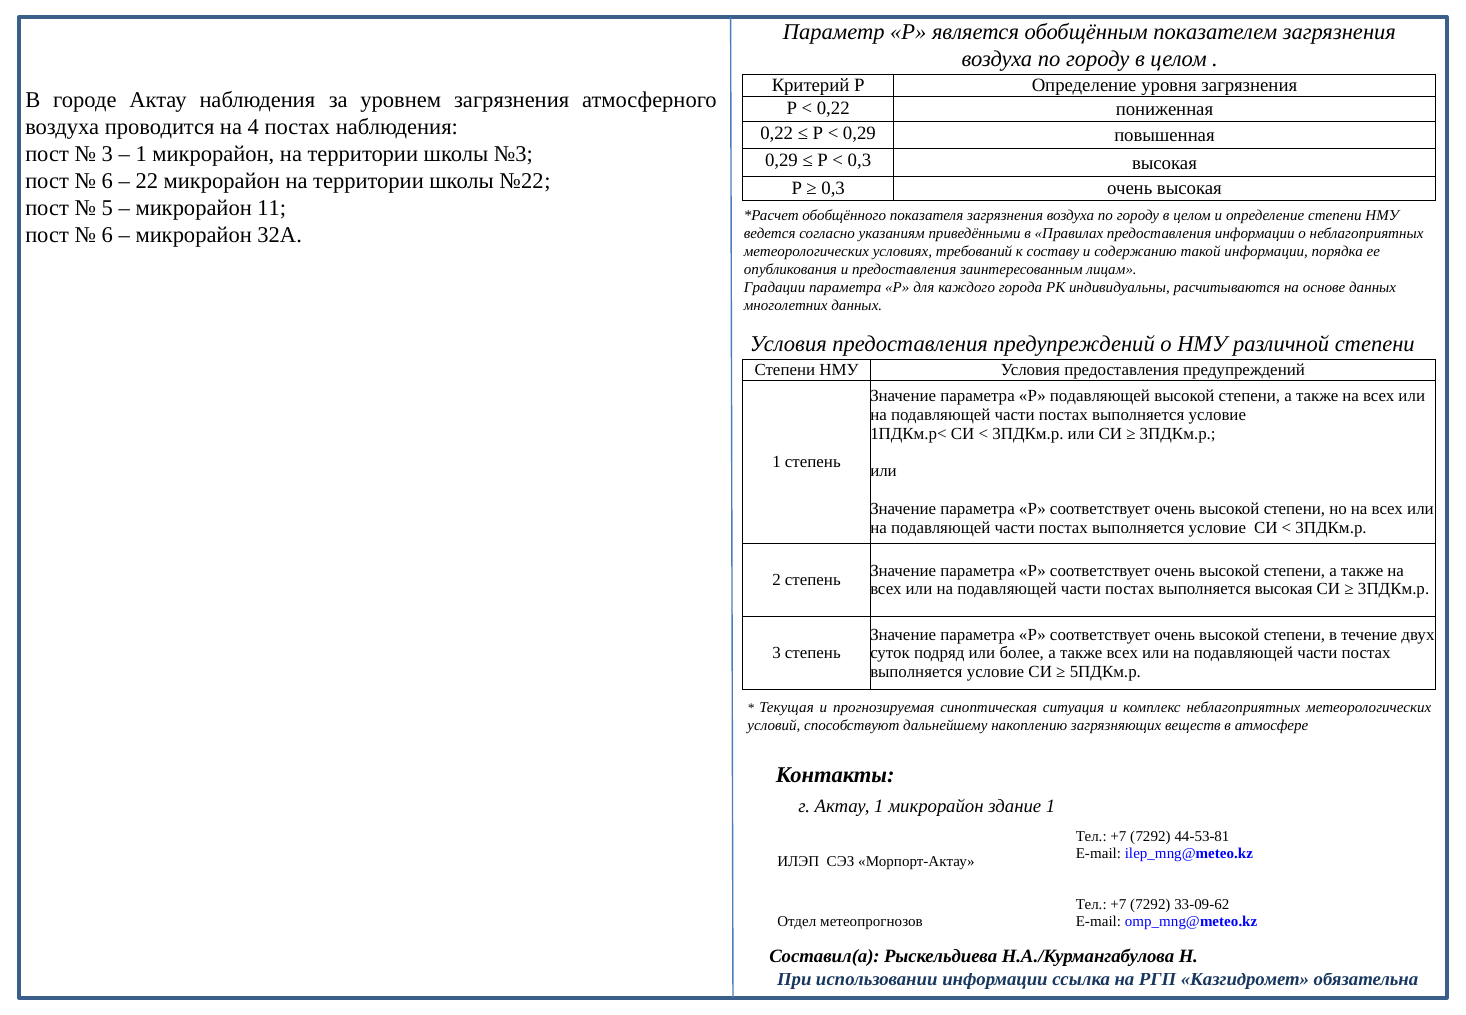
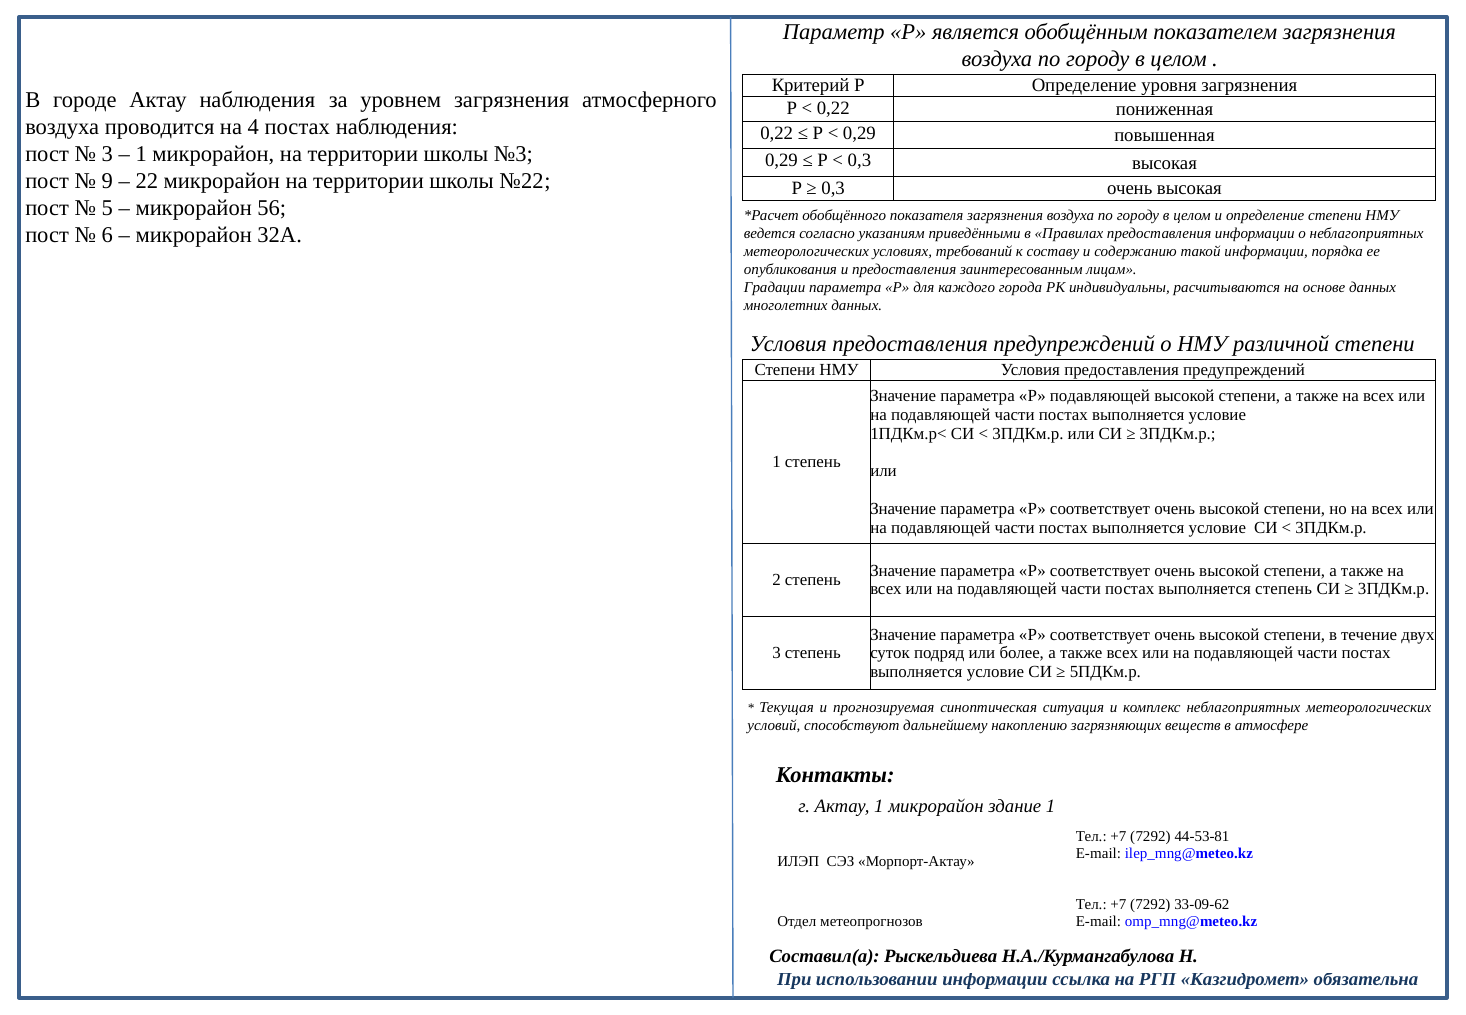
6 at (107, 181): 6 -> 9
11: 11 -> 56
выполняется высокая: высокая -> степень
